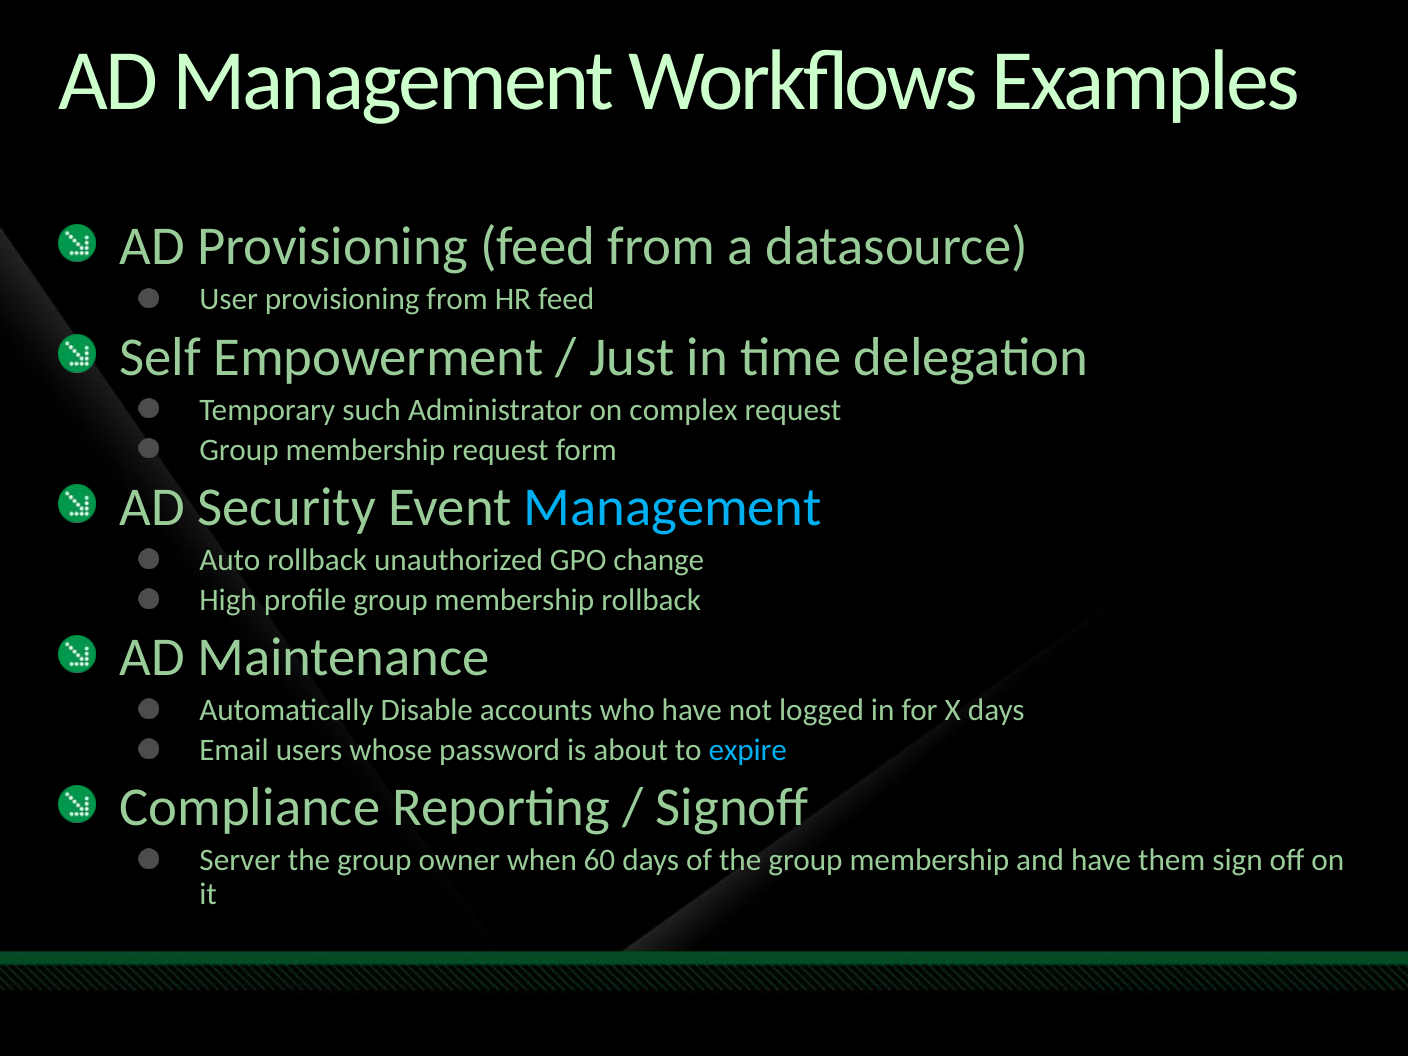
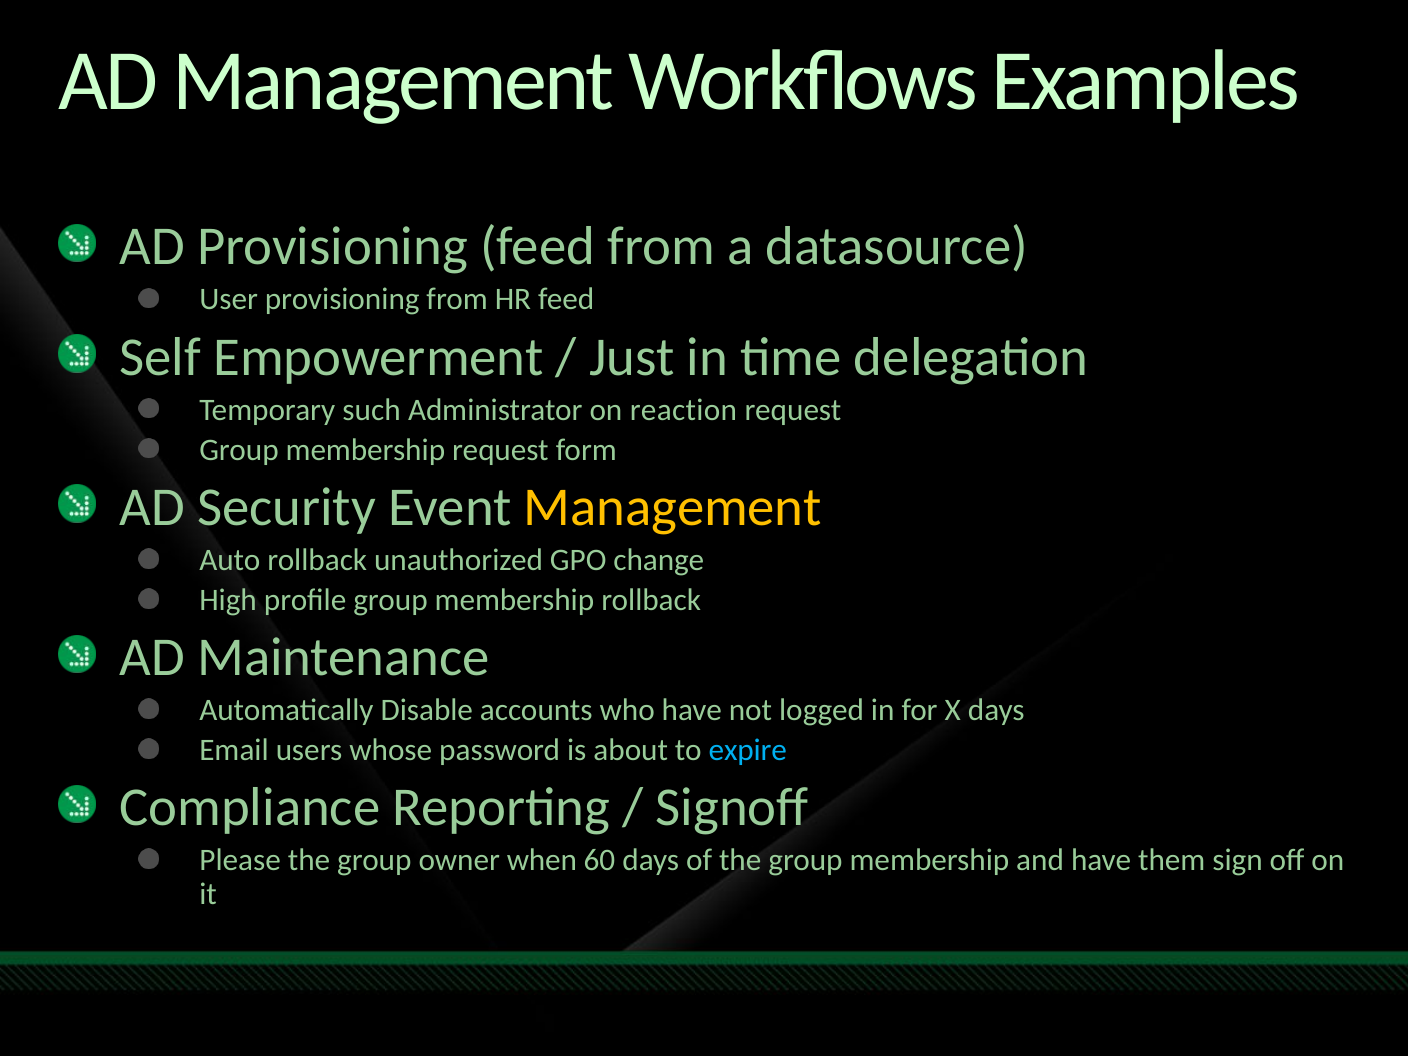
complex: complex -> reaction
Management at (673, 507) colour: light blue -> yellow
Server: Server -> Please
